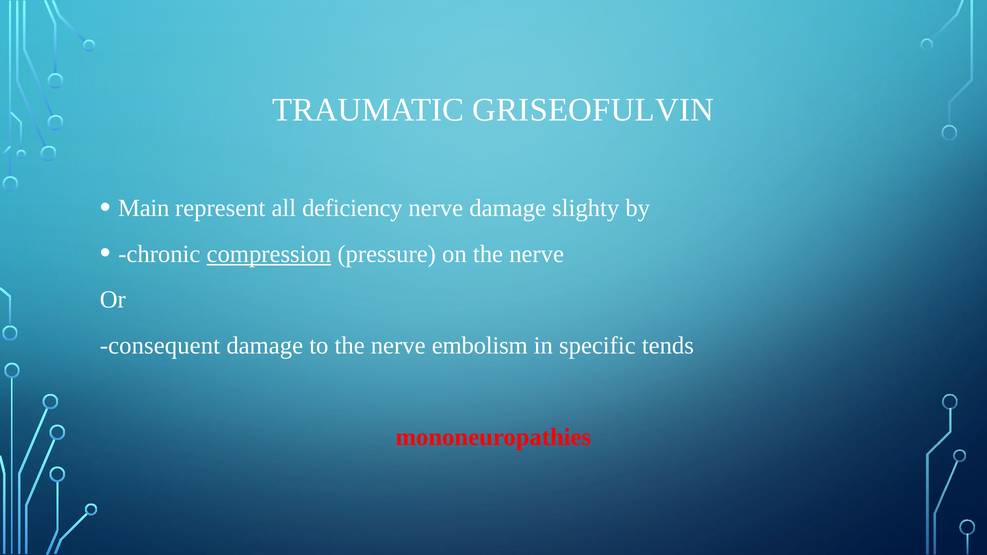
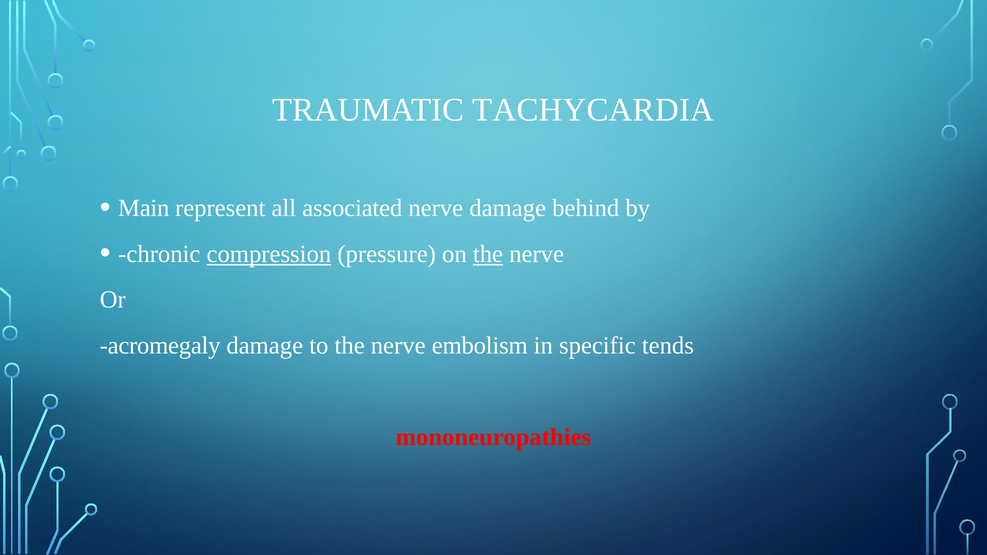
GRISEOFULVIN: GRISEOFULVIN -> TACHYCARDIA
deficiency: deficiency -> associated
slighty: slighty -> behind
the at (488, 254) underline: none -> present
consequent: consequent -> acromegaly
